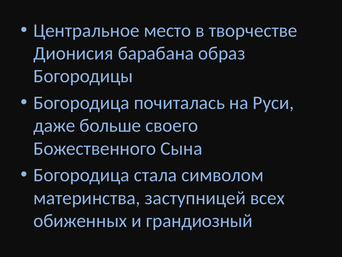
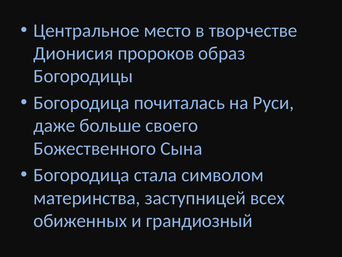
барабана: барабана -> пророков
